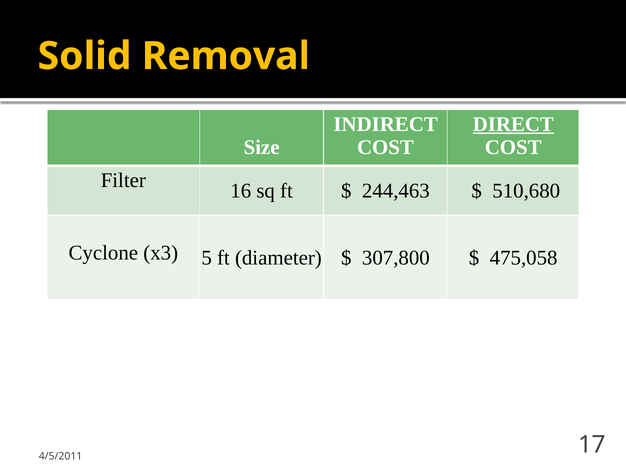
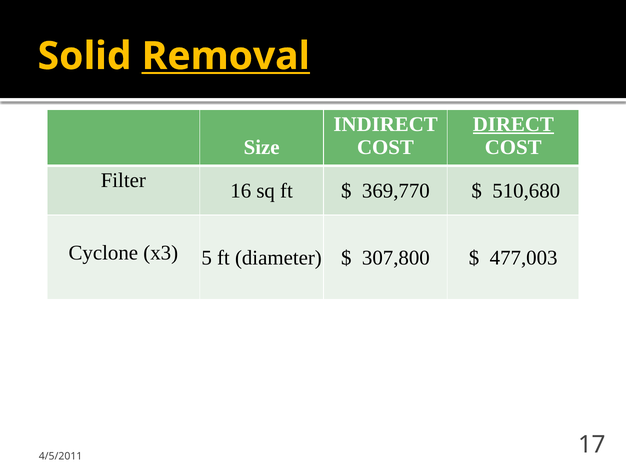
Removal underline: none -> present
244,463: 244,463 -> 369,770
475,058: 475,058 -> 477,003
